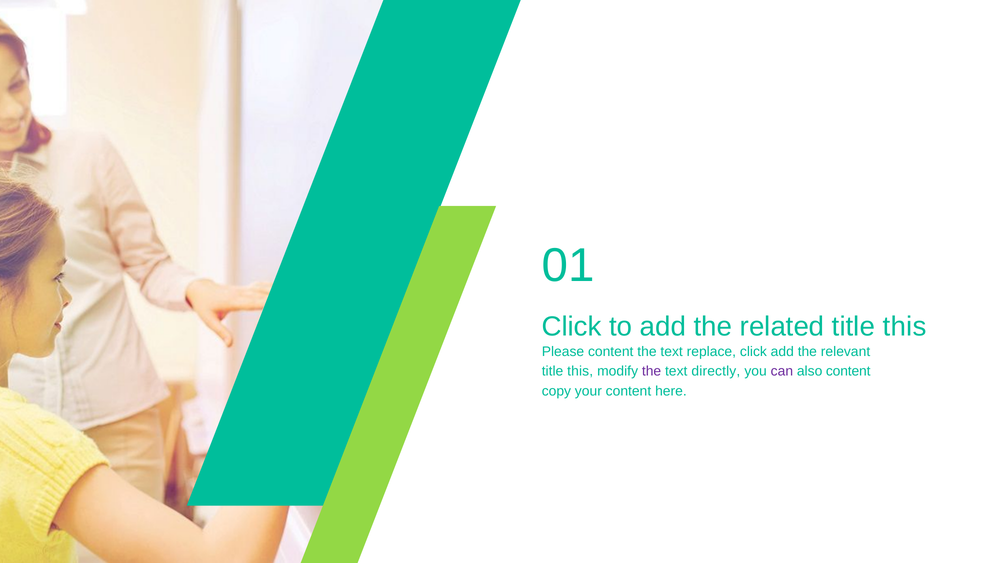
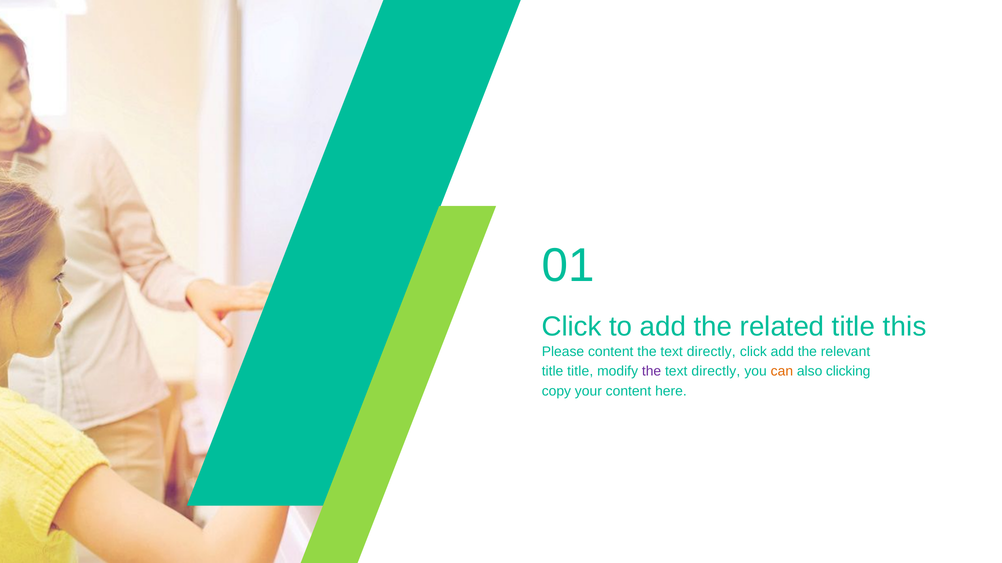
replace at (711, 352): replace -> directly
this at (580, 372): this -> title
can colour: purple -> orange
also content: content -> clicking
